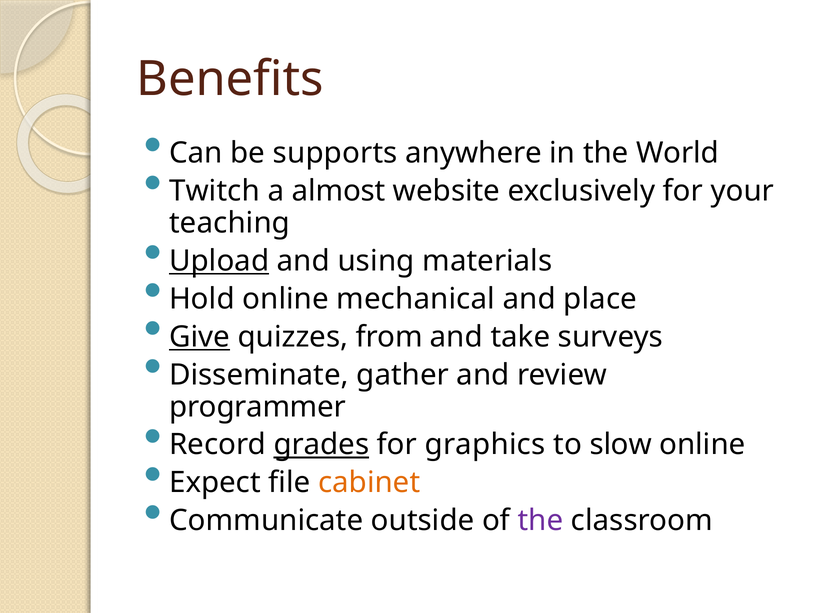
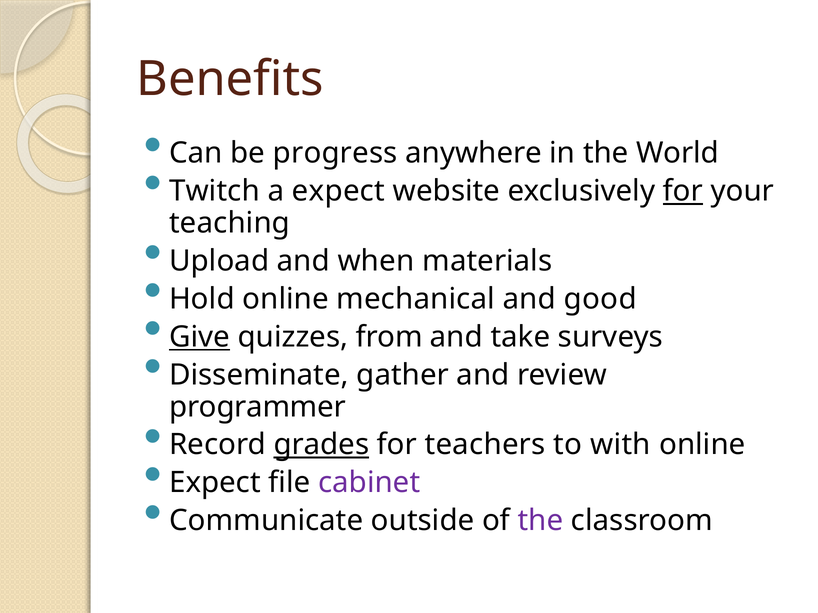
supports: supports -> progress
a almost: almost -> expect
for at (683, 191) underline: none -> present
Upload underline: present -> none
using: using -> when
place: place -> good
graphics: graphics -> teachers
slow: slow -> with
cabinet colour: orange -> purple
